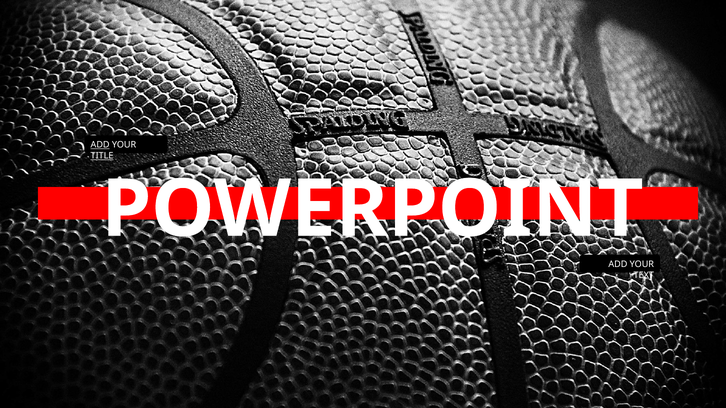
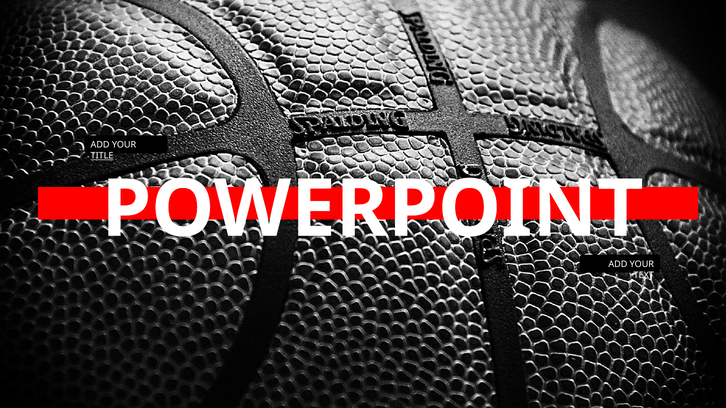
ADD at (100, 145) underline: present -> none
